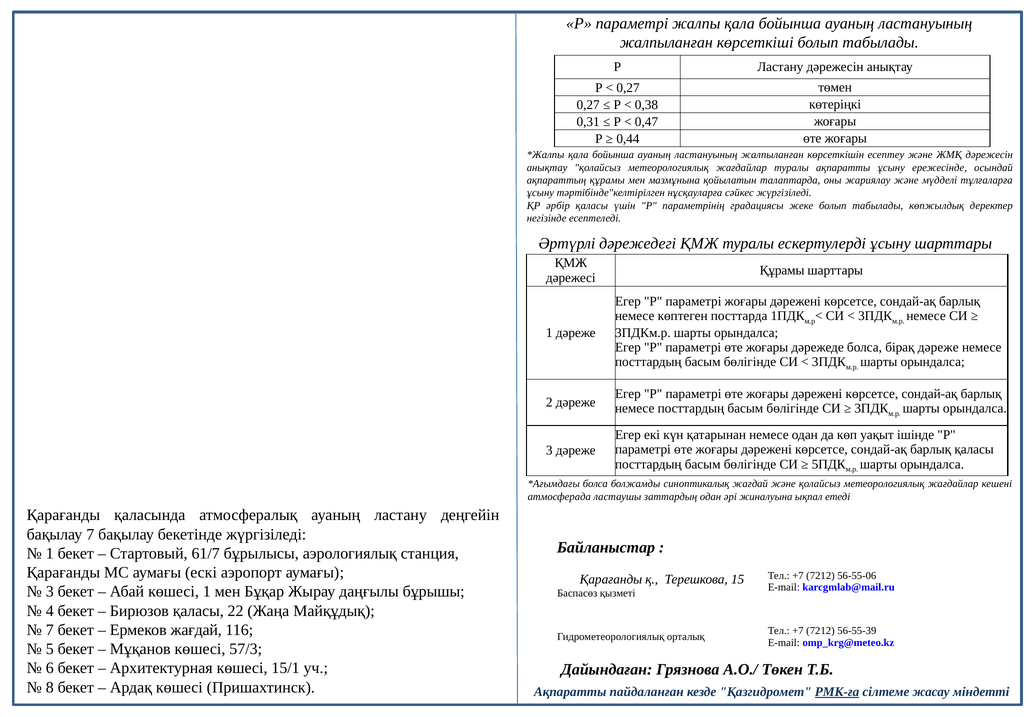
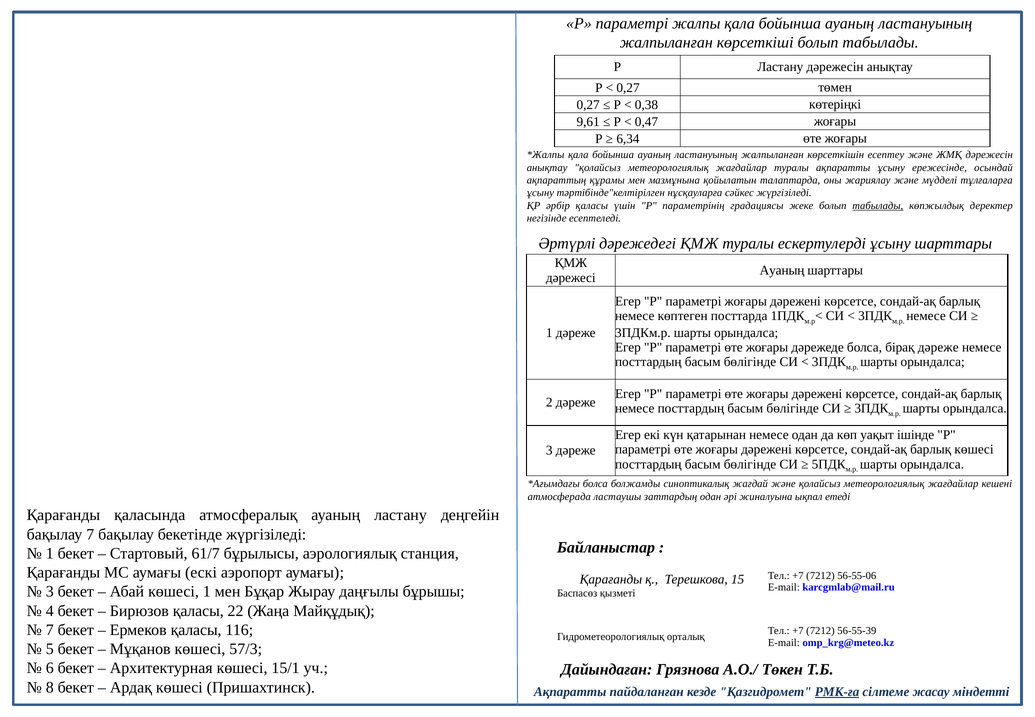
0,31: 0,31 -> 9,61
0,44: 0,44 -> 6,34
табылады at (878, 206) underline: none -> present
Құрамы at (782, 270): Құрамы -> Ауаның
барлық қаласы: қаласы -> көшесі
Ермеков жағдай: жағдай -> қаласы
